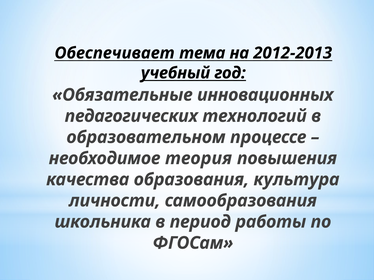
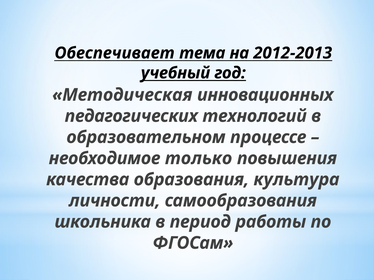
Обязательные: Обязательные -> Методическая
теория: теория -> только
